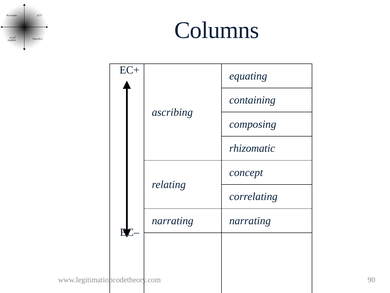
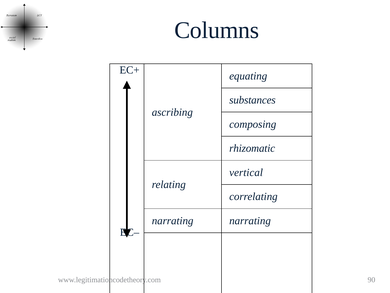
containing: containing -> substances
concept: concept -> vertical
